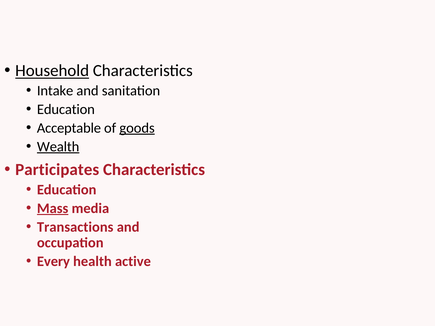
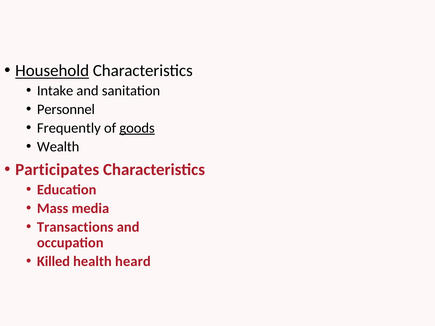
Education at (66, 109): Education -> Personnel
Acceptable: Acceptable -> Frequently
Wealth underline: present -> none
Mass underline: present -> none
Every: Every -> Killed
active: active -> heard
